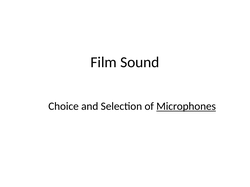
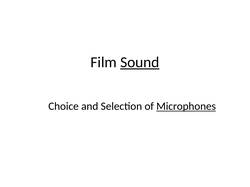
Sound underline: none -> present
